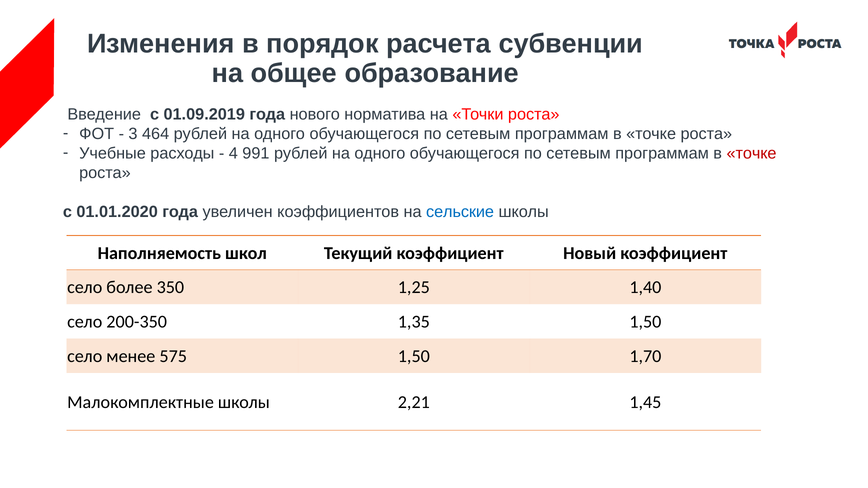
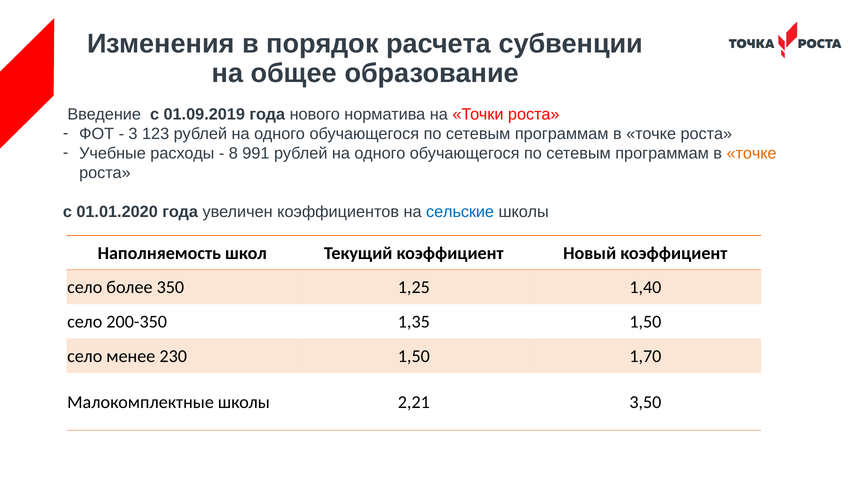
464: 464 -> 123
4: 4 -> 8
точке at (751, 153) colour: red -> orange
575: 575 -> 230
1,45: 1,45 -> 3,50
